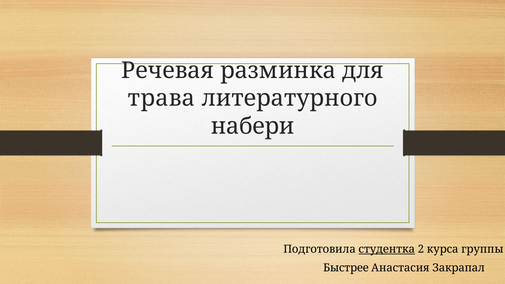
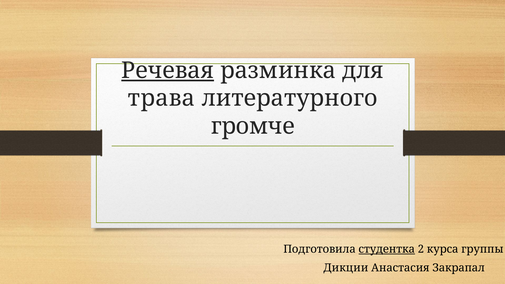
Речевая underline: none -> present
набери: набери -> громче
Быстрее: Быстрее -> Дикции
